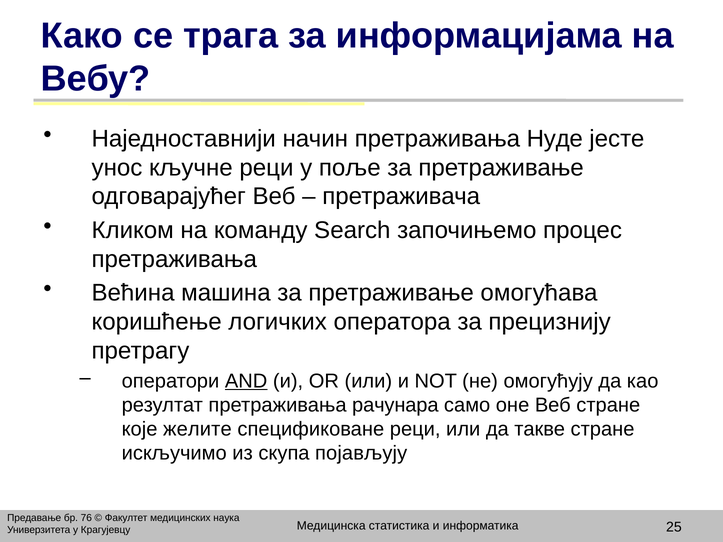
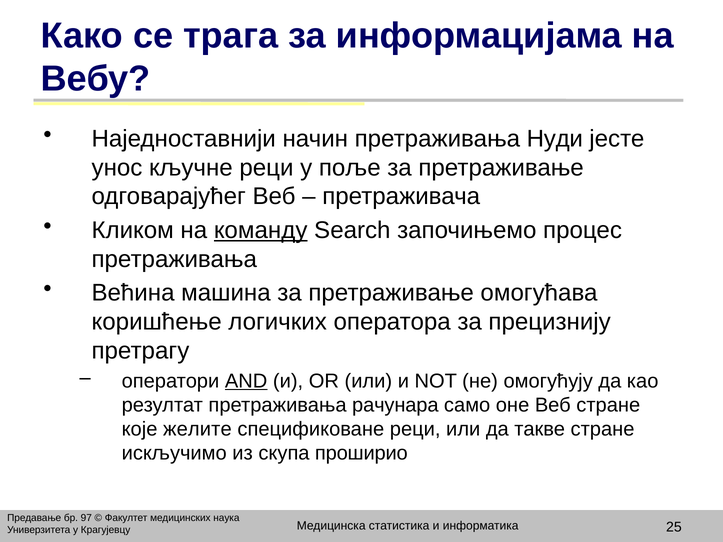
Нуде: Нуде -> Нуди
команду underline: none -> present
појављују: појављују -> проширио
76: 76 -> 97
